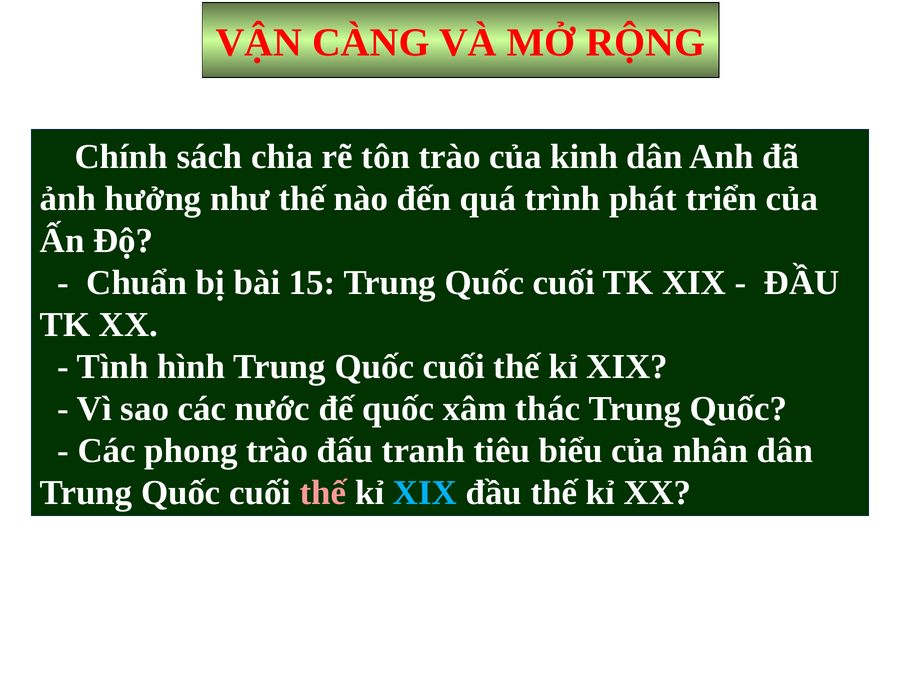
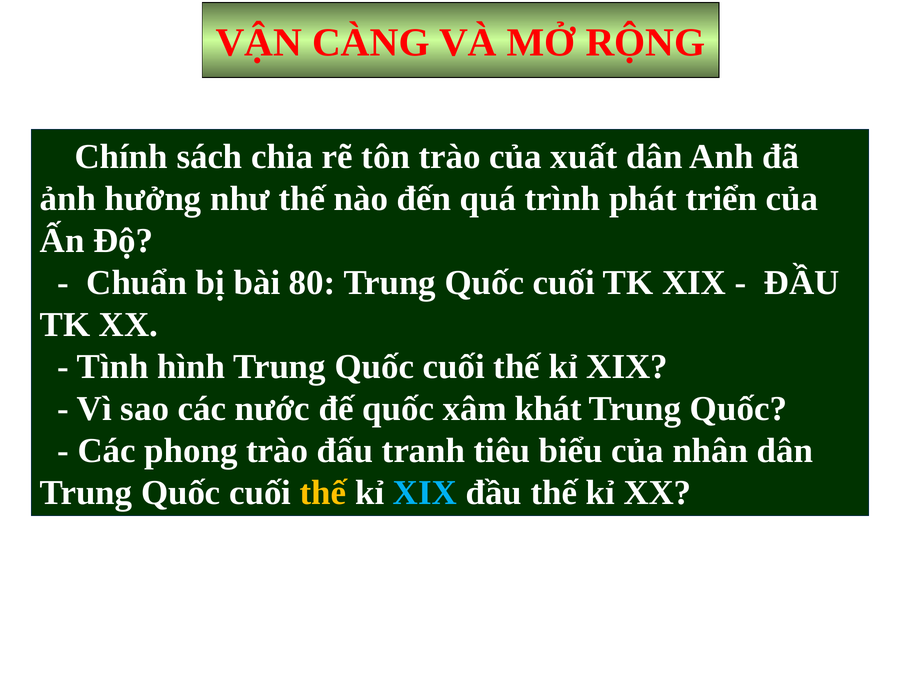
kinh: kinh -> xuất
15: 15 -> 80
thác: thác -> khát
thế at (323, 493) colour: pink -> yellow
